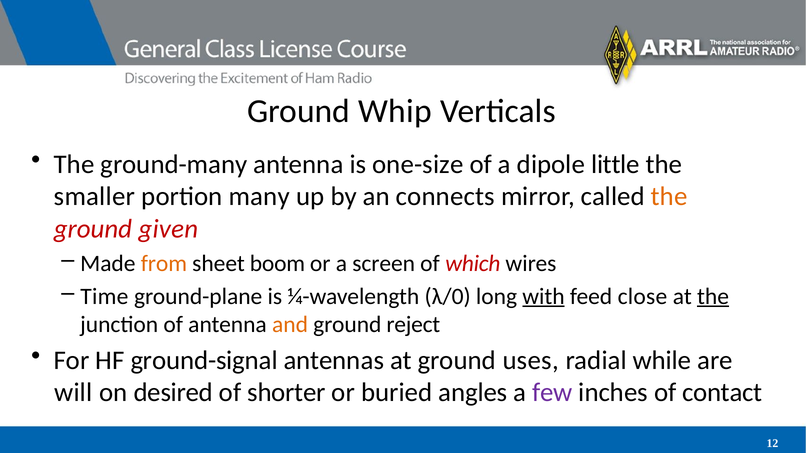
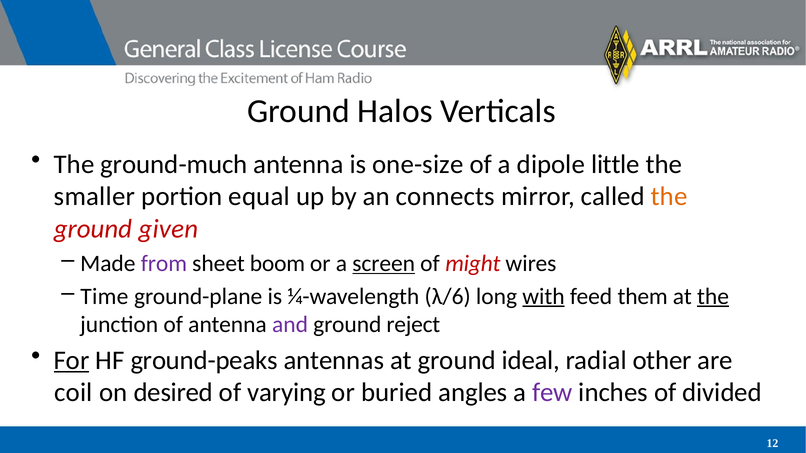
Whip: Whip -> Halos
ground-many: ground-many -> ground-much
many: many -> equal
from colour: orange -> purple
screen underline: none -> present
which: which -> might
λ/0: λ/0 -> λ/6
close: close -> them
and colour: orange -> purple
For underline: none -> present
ground-signal: ground-signal -> ground-peaks
uses: uses -> ideal
while: while -> other
will: will -> coil
shorter: shorter -> varying
contact: contact -> divided
